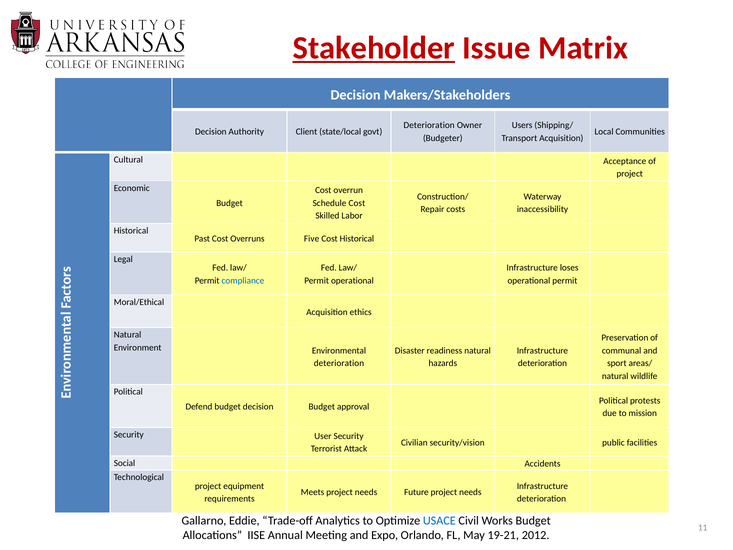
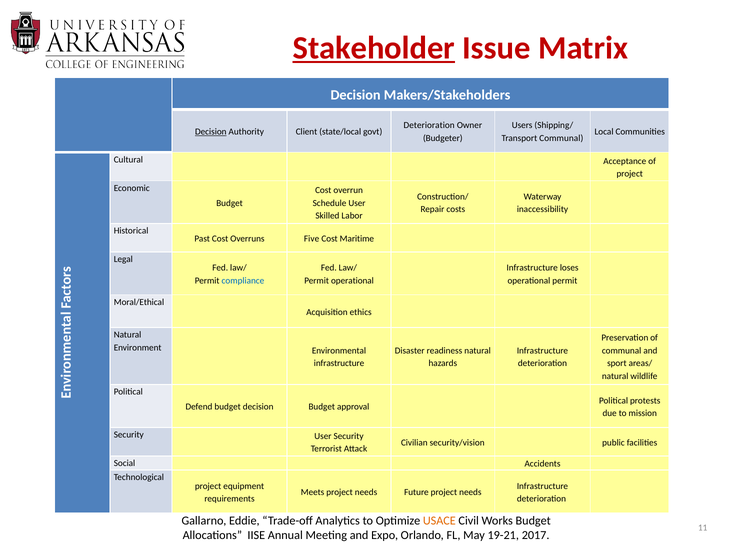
Decision at (211, 132) underline: none -> present
Transport Acquisition: Acquisition -> Communal
Schedule Cost: Cost -> User
Cost Historical: Historical -> Maritime
deterioration at (339, 363): deterioration -> infrastructure
USACE colour: blue -> orange
2012: 2012 -> 2017
